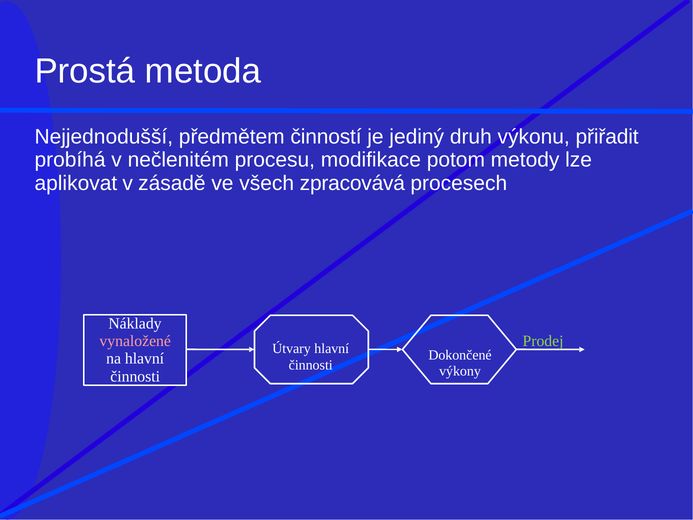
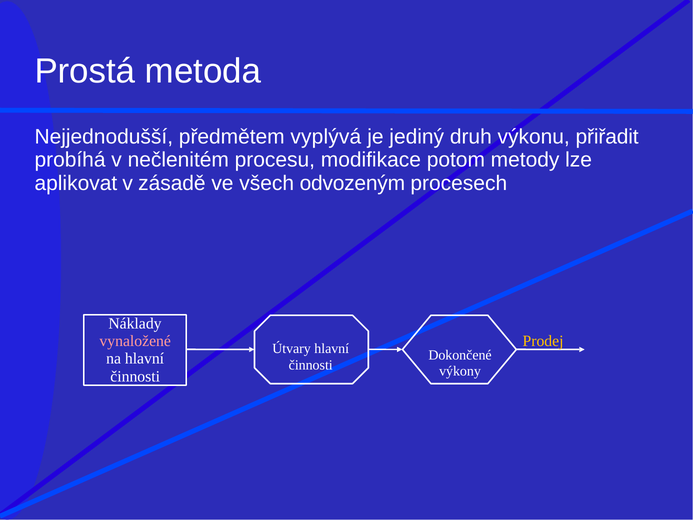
činností: činností -> vyplývá
zpracovává: zpracovává -> odvozeným
Prodej colour: light green -> yellow
